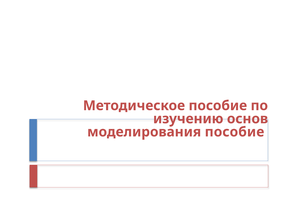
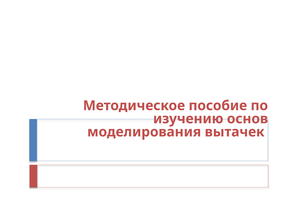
моделирования пособие: пособие -> вытачек
